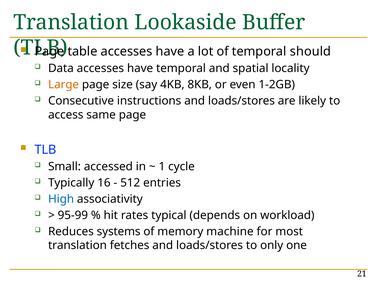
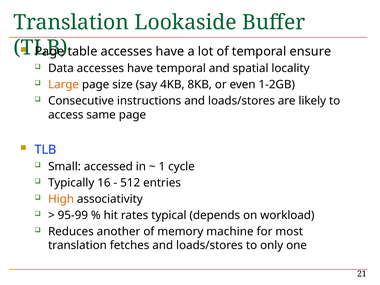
should: should -> ensure
High colour: blue -> orange
systems: systems -> another
